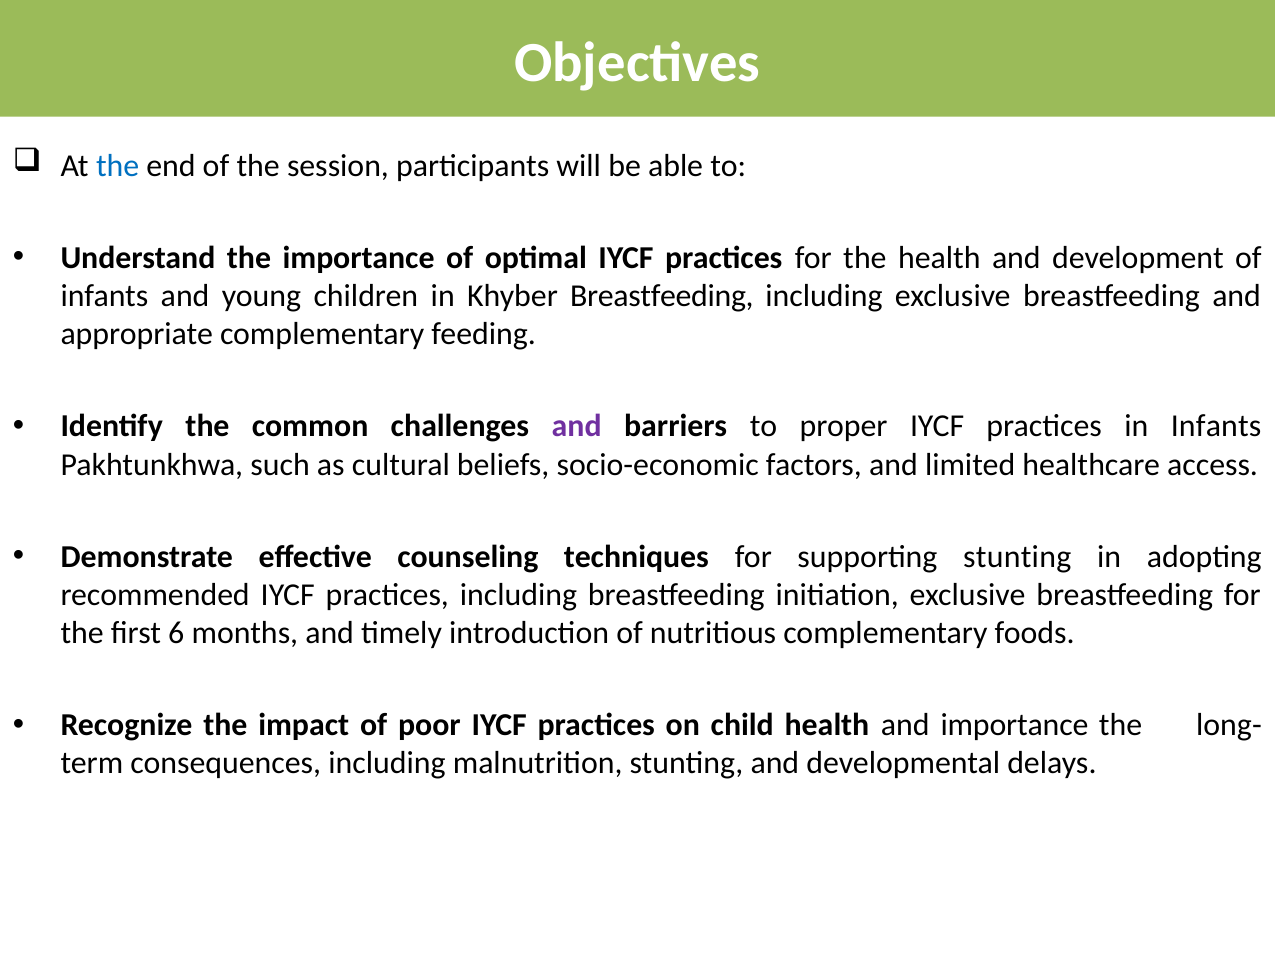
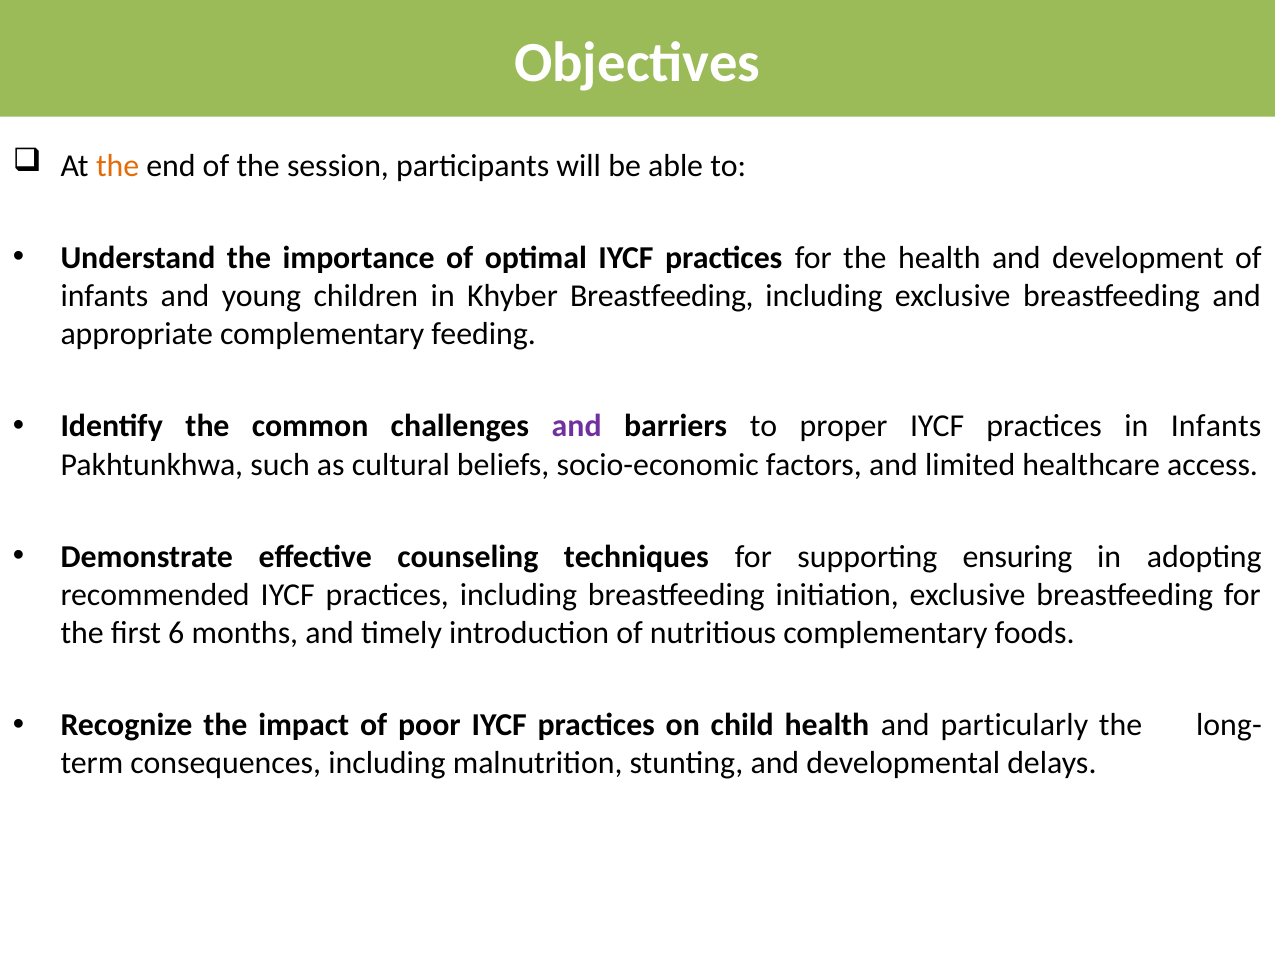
the at (118, 166) colour: blue -> orange
supporting stunting: stunting -> ensuring
and importance: importance -> particularly
